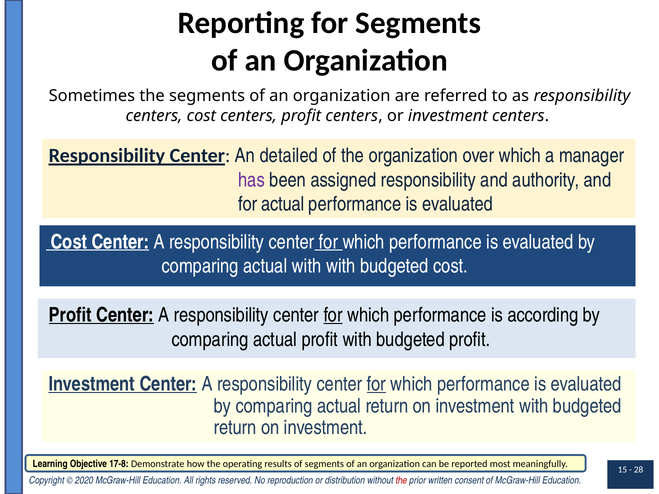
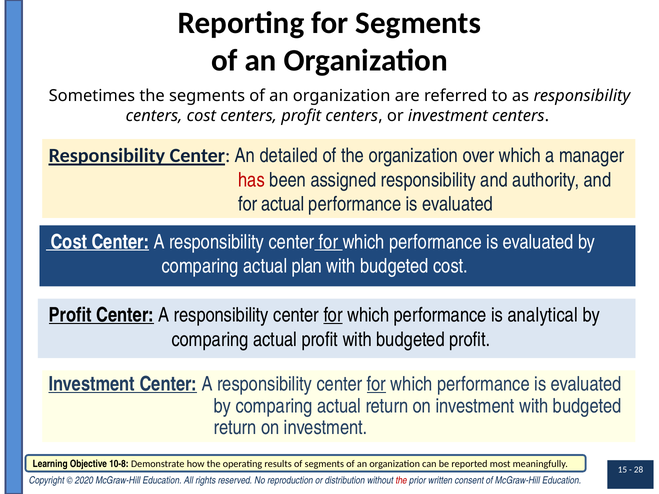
has colour: purple -> red
actual with: with -> plan
according: according -> analytical
17-8: 17-8 -> 10-8
